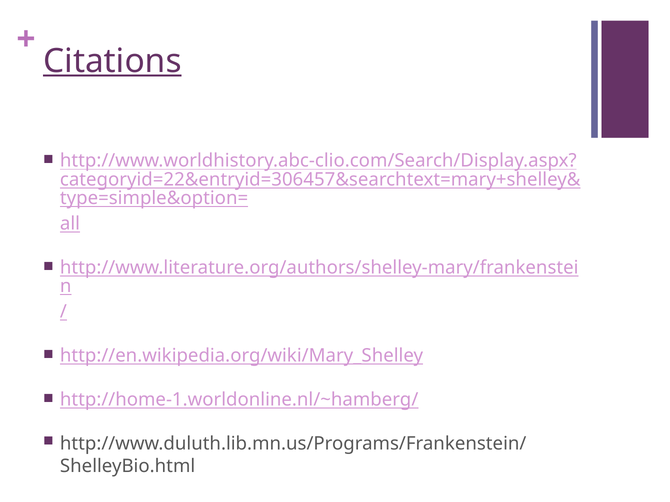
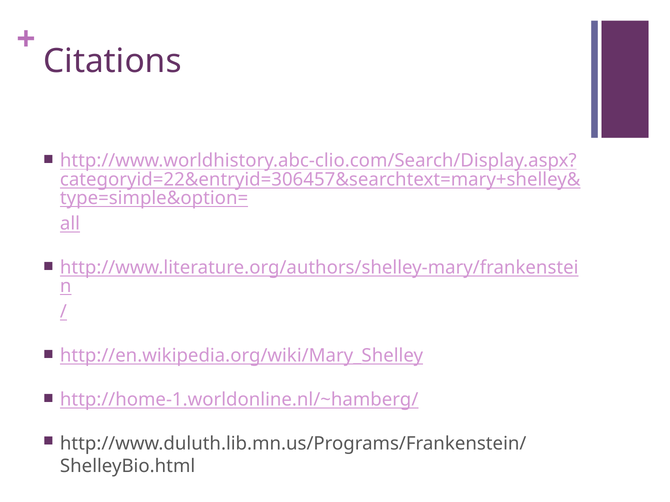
Citations underline: present -> none
